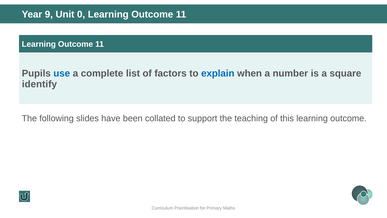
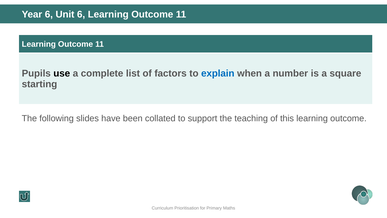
Year 9: 9 -> 6
Unit 0: 0 -> 6
use colour: blue -> black
identify: identify -> starting
